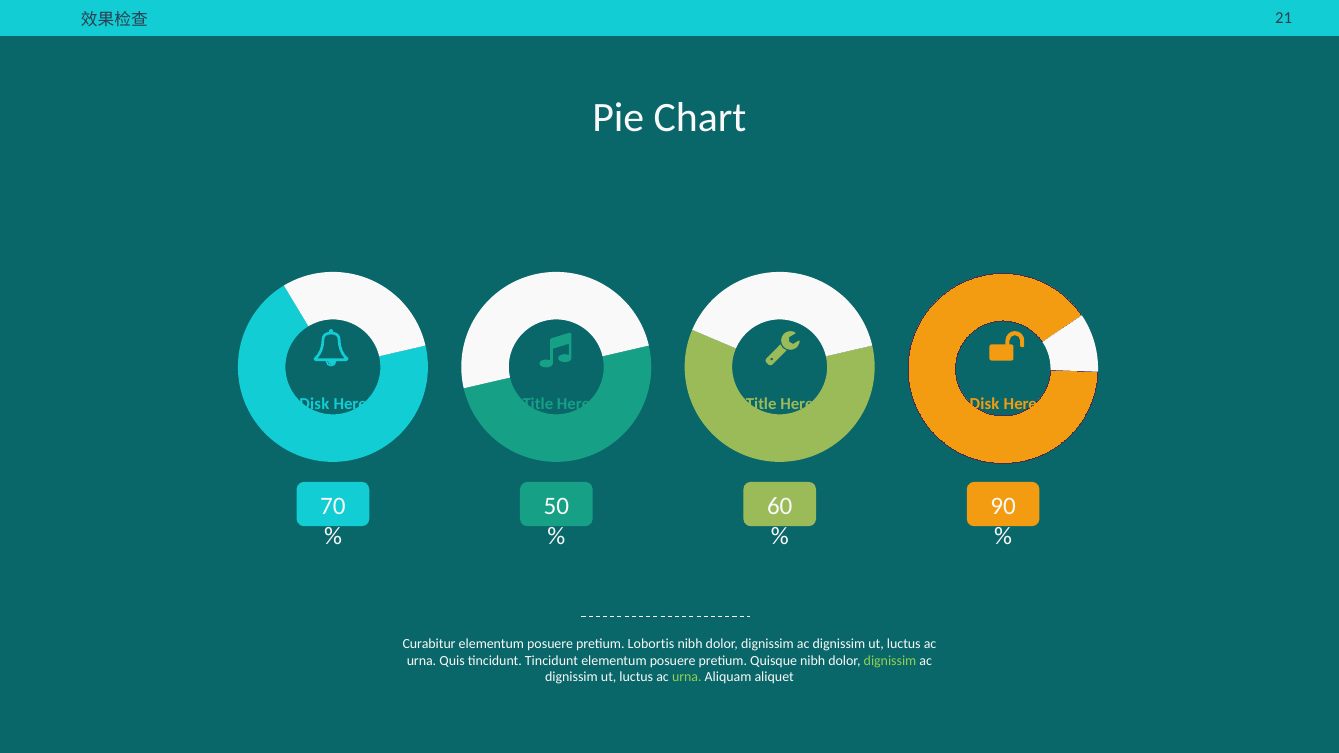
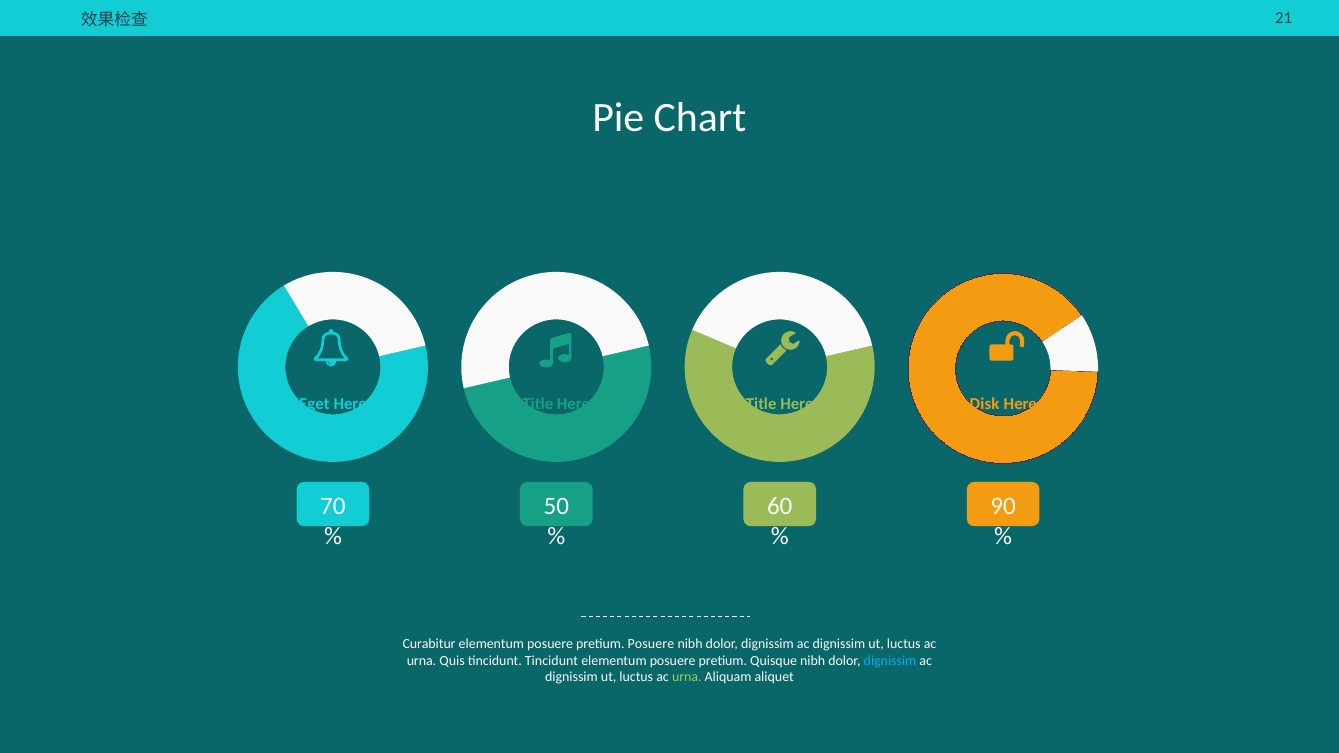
Disk at (314, 404): Disk -> Eget
pretium Lobortis: Lobortis -> Posuere
dignissim at (890, 661) colour: light green -> light blue
